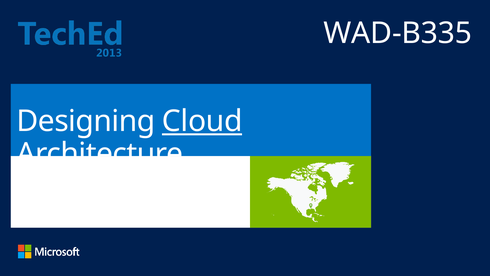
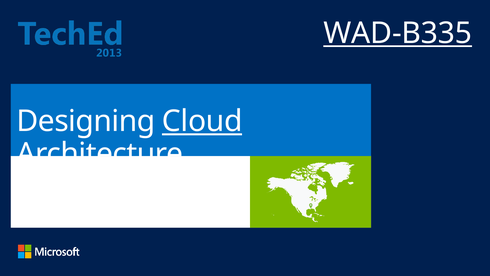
WAD-B335 underline: none -> present
